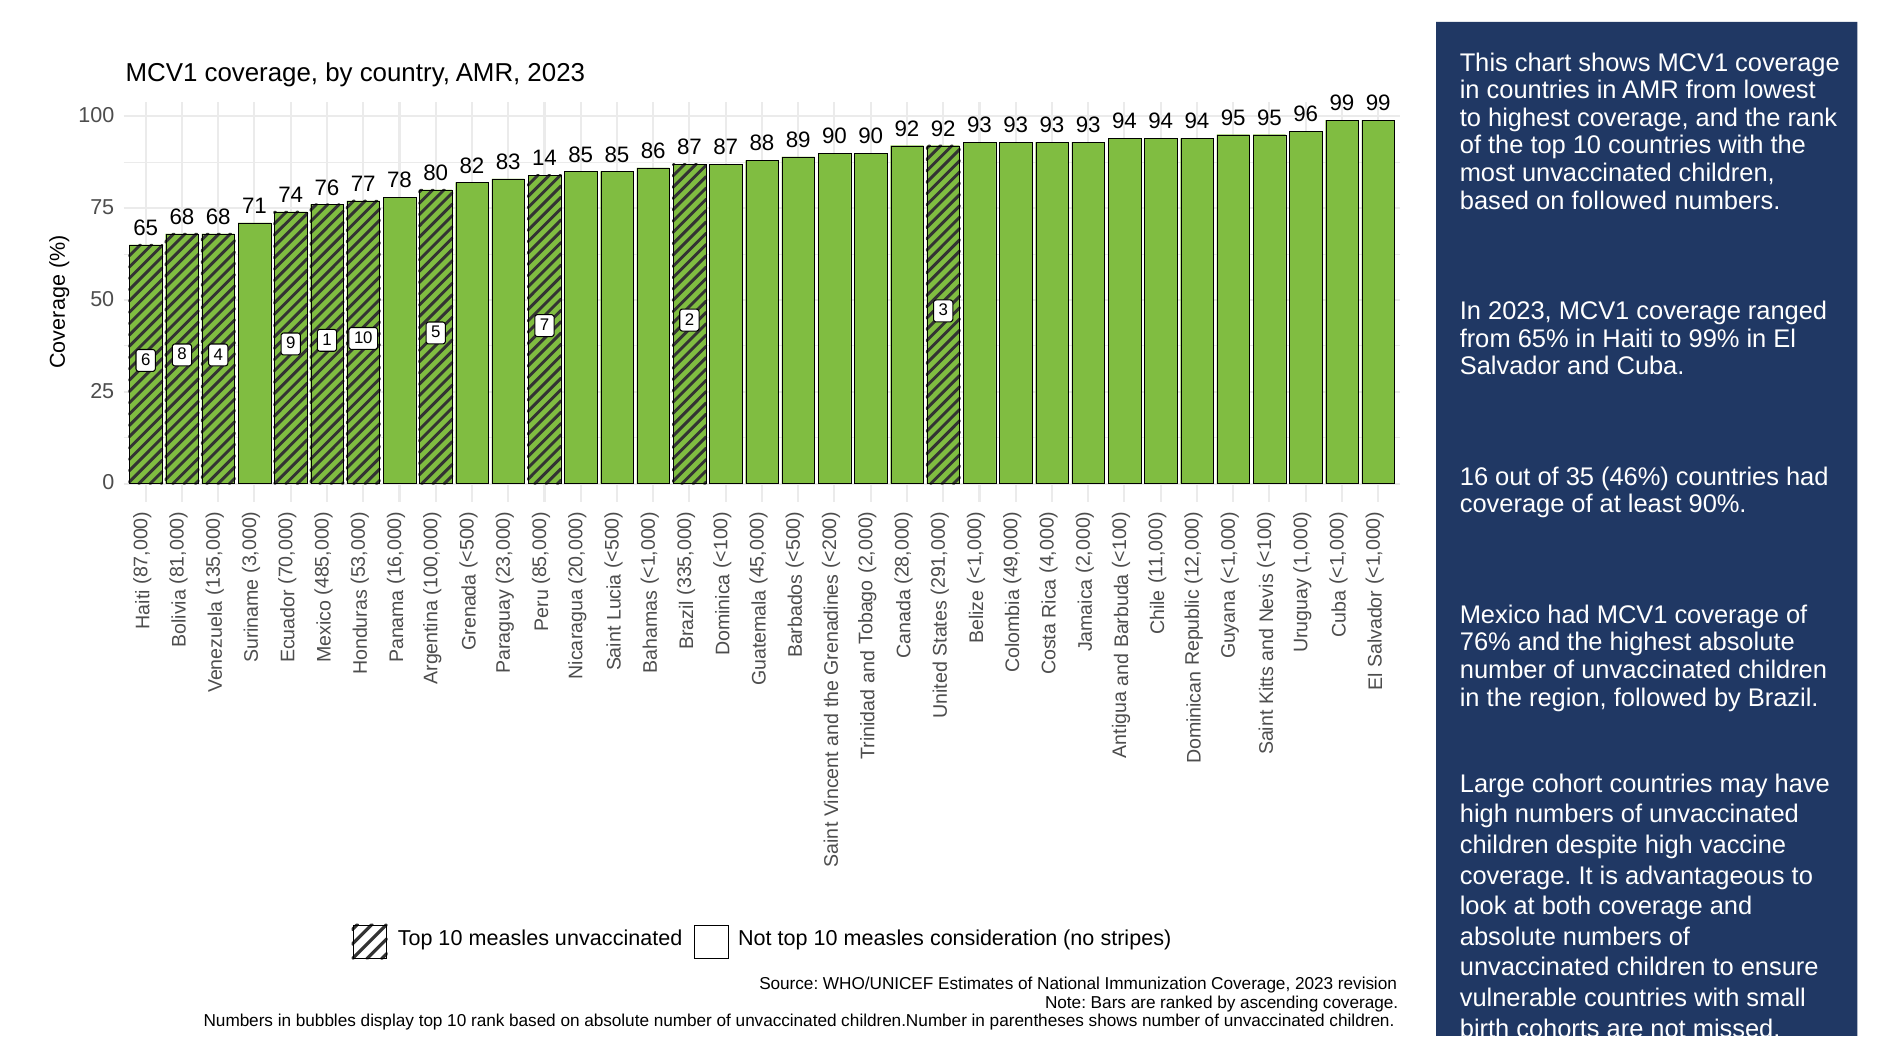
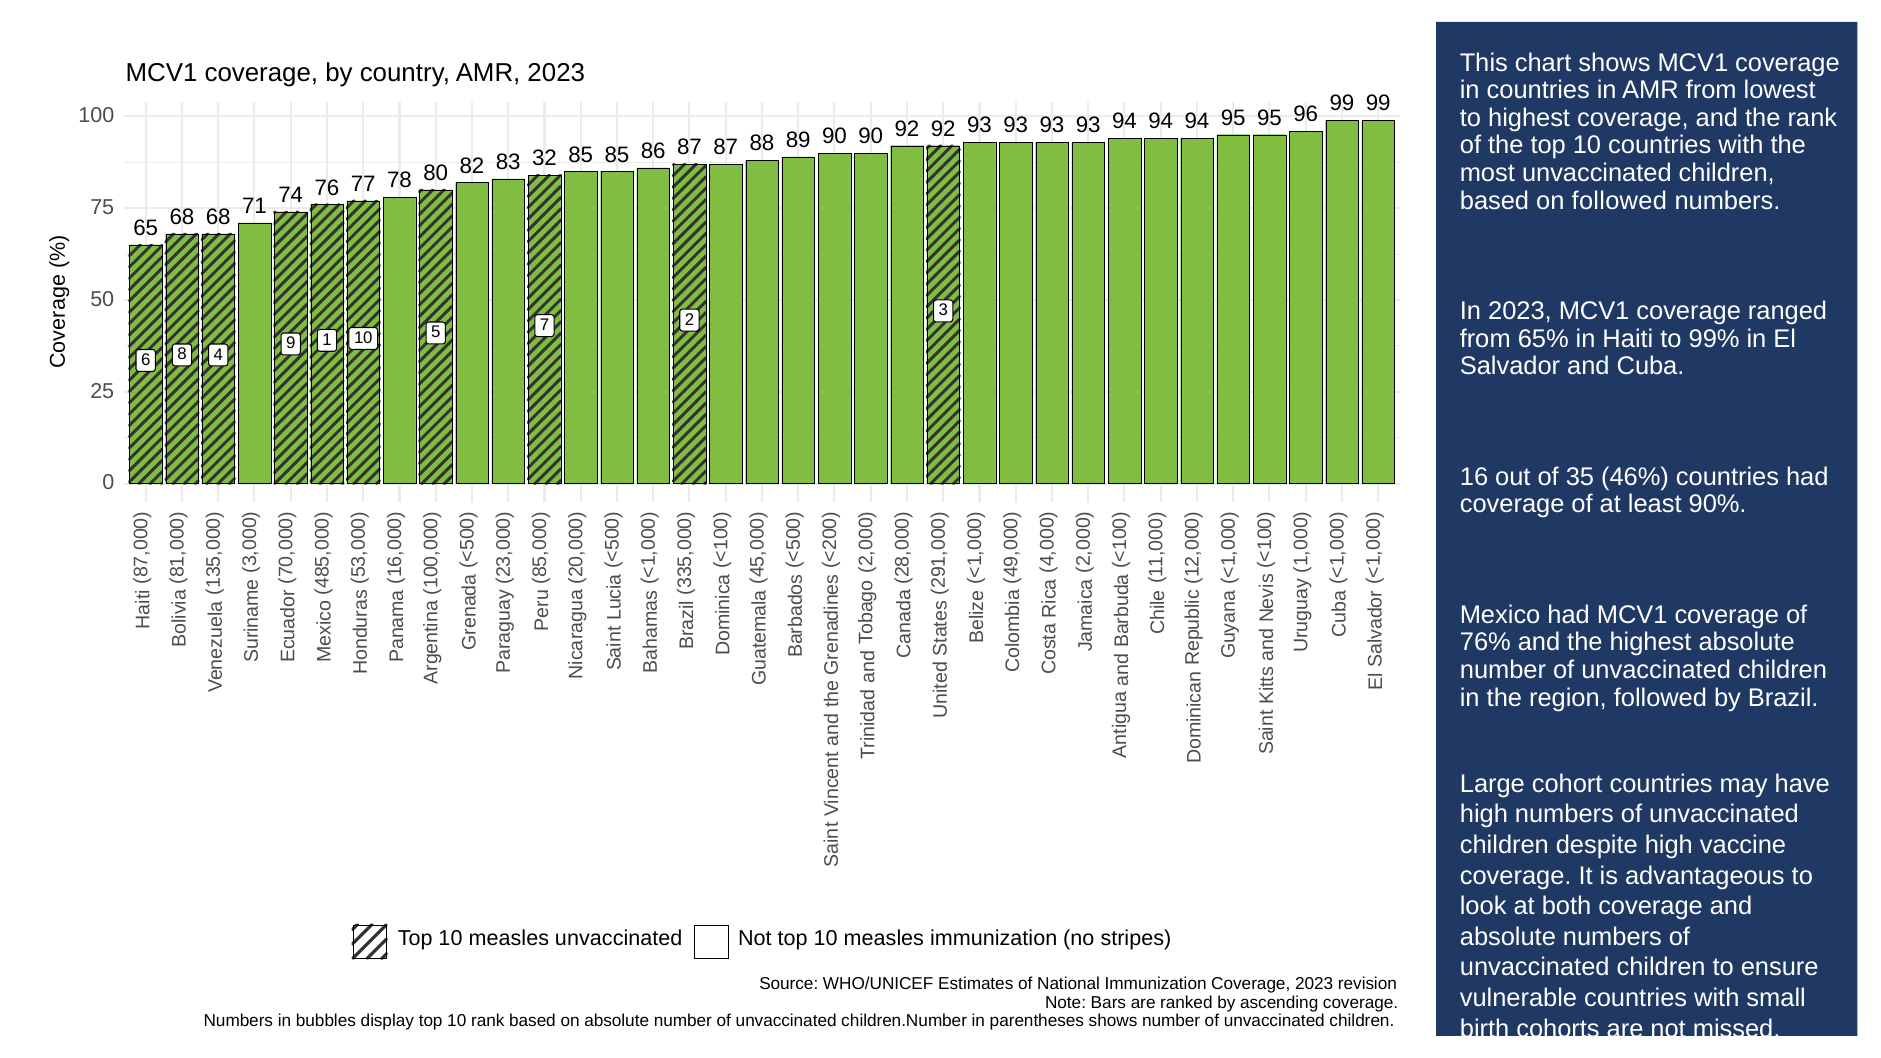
14: 14 -> 32
measles consideration: consideration -> immunization
